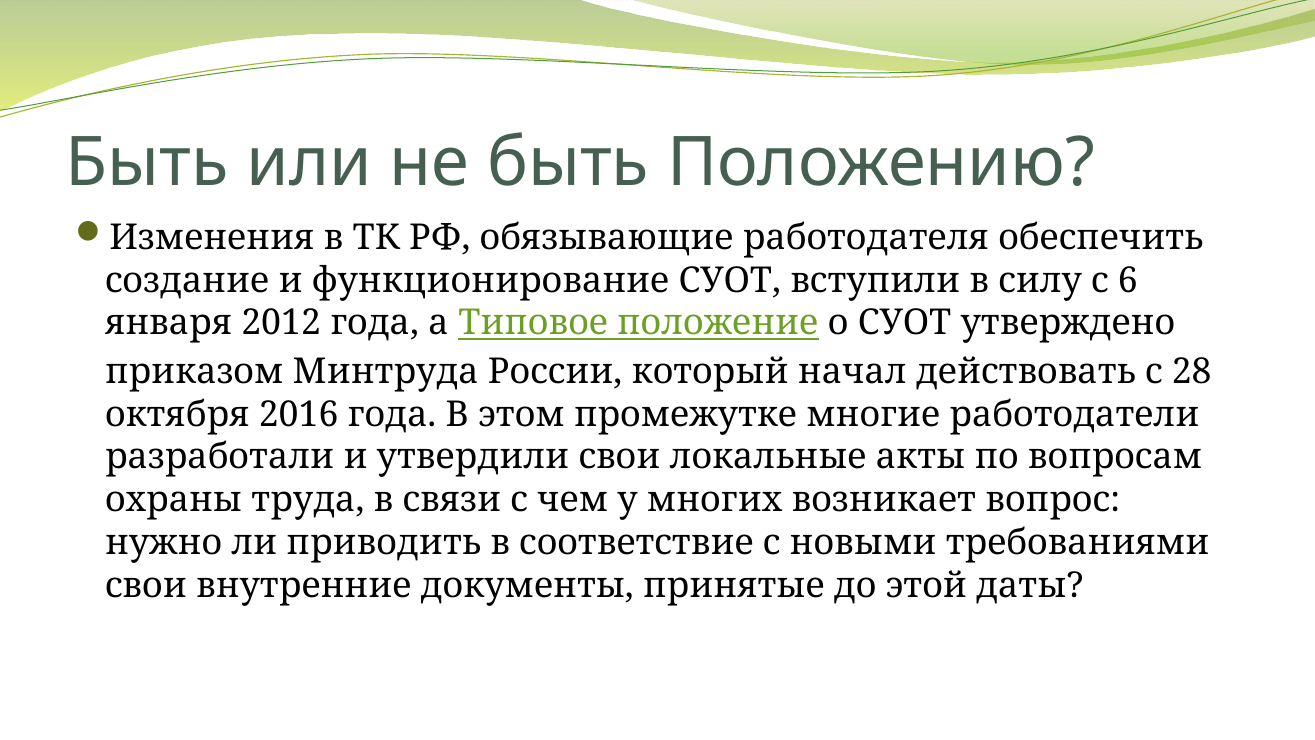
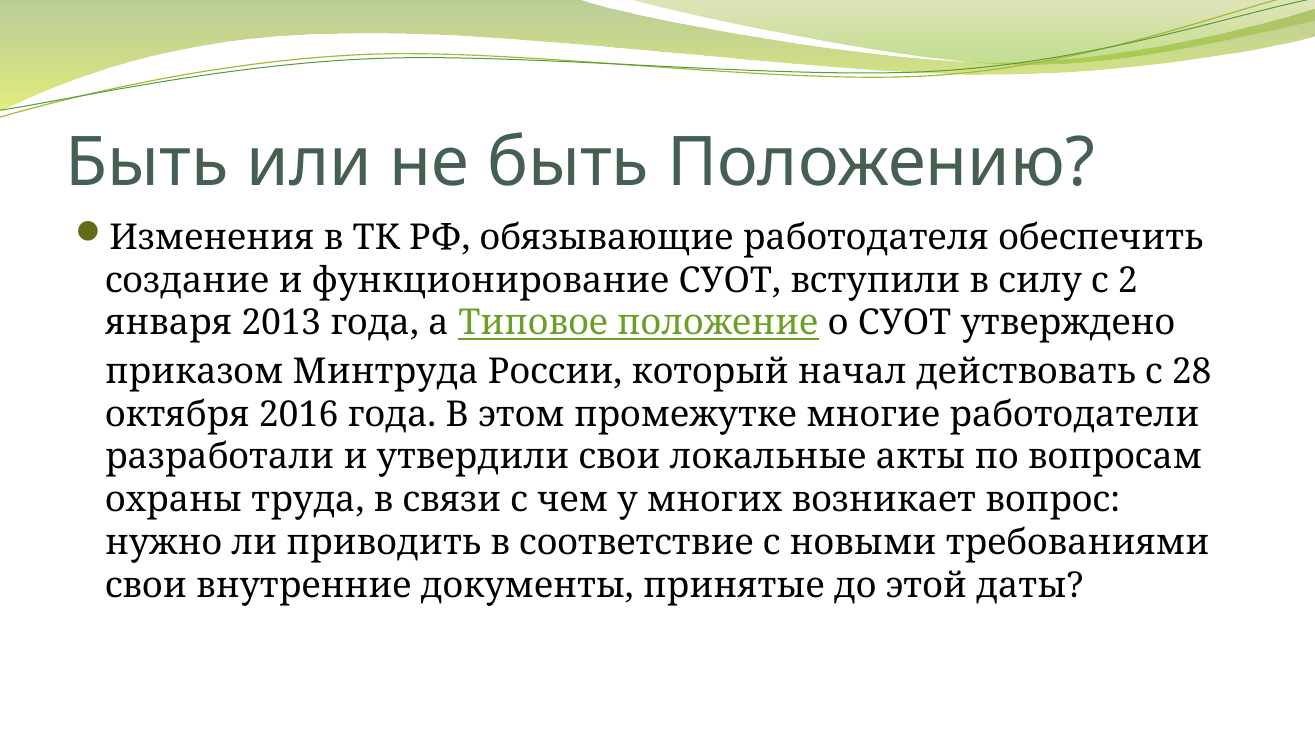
6: 6 -> 2
2012: 2012 -> 2013
